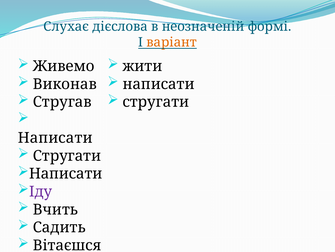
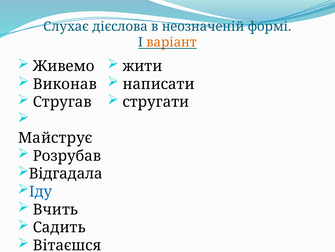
Написати at (55, 138): Написати -> Майструє
Стругати at (67, 155): Стругати -> Розрубав
Написати at (66, 173): Написати -> Відгадала
Іду colour: purple -> blue
